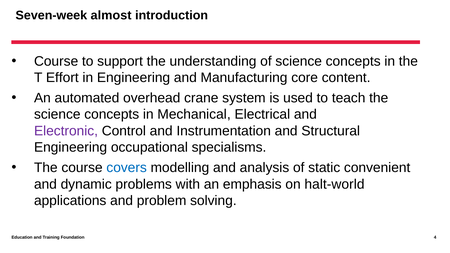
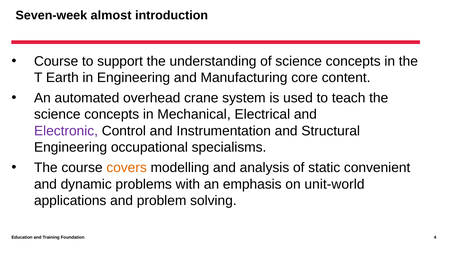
Effort: Effort -> Earth
covers colour: blue -> orange
halt-world: halt-world -> unit-world
